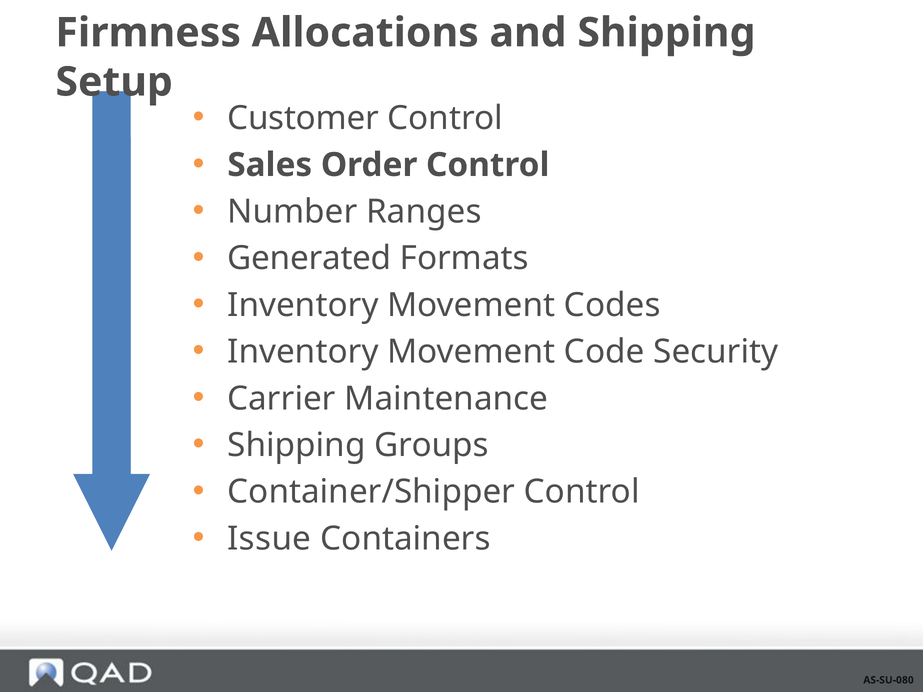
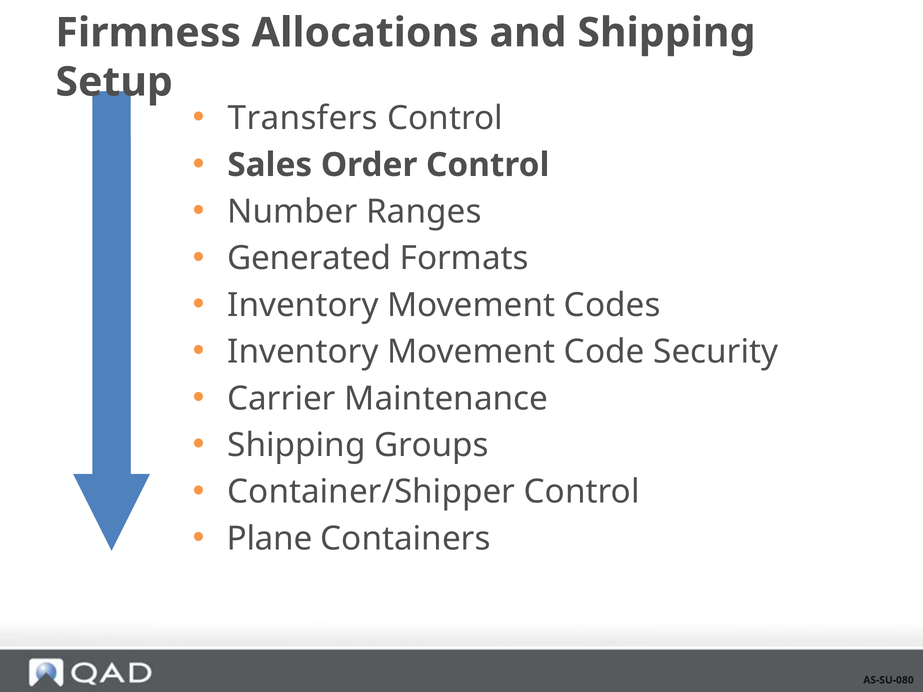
Customer: Customer -> Transfers
Issue: Issue -> Plane
